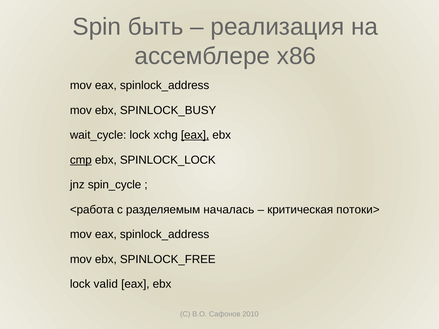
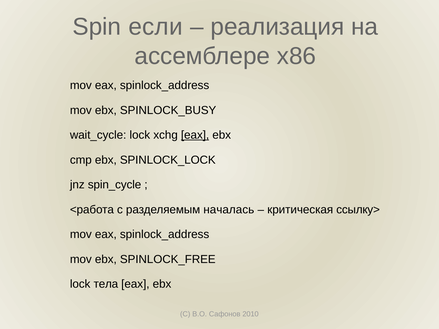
быть: быть -> если
cmp underline: present -> none
потоки>: потоки> -> ссылку>
valid: valid -> тела
